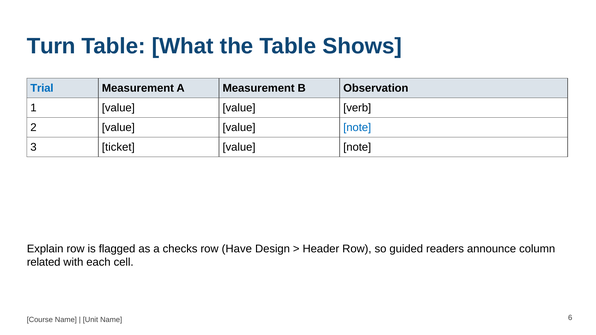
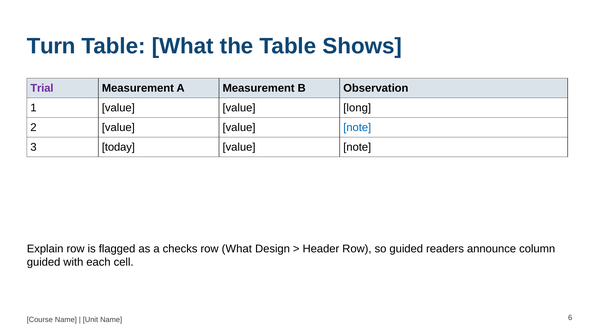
Trial colour: blue -> purple
verb: verb -> long
ticket: ticket -> today
row Have: Have -> What
related at (44, 262): related -> guided
